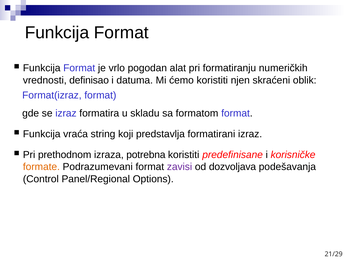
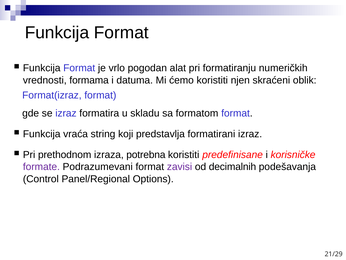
definisao: definisao -> formama
formate colour: orange -> purple
dozvoljava: dozvoljava -> decimalnih
